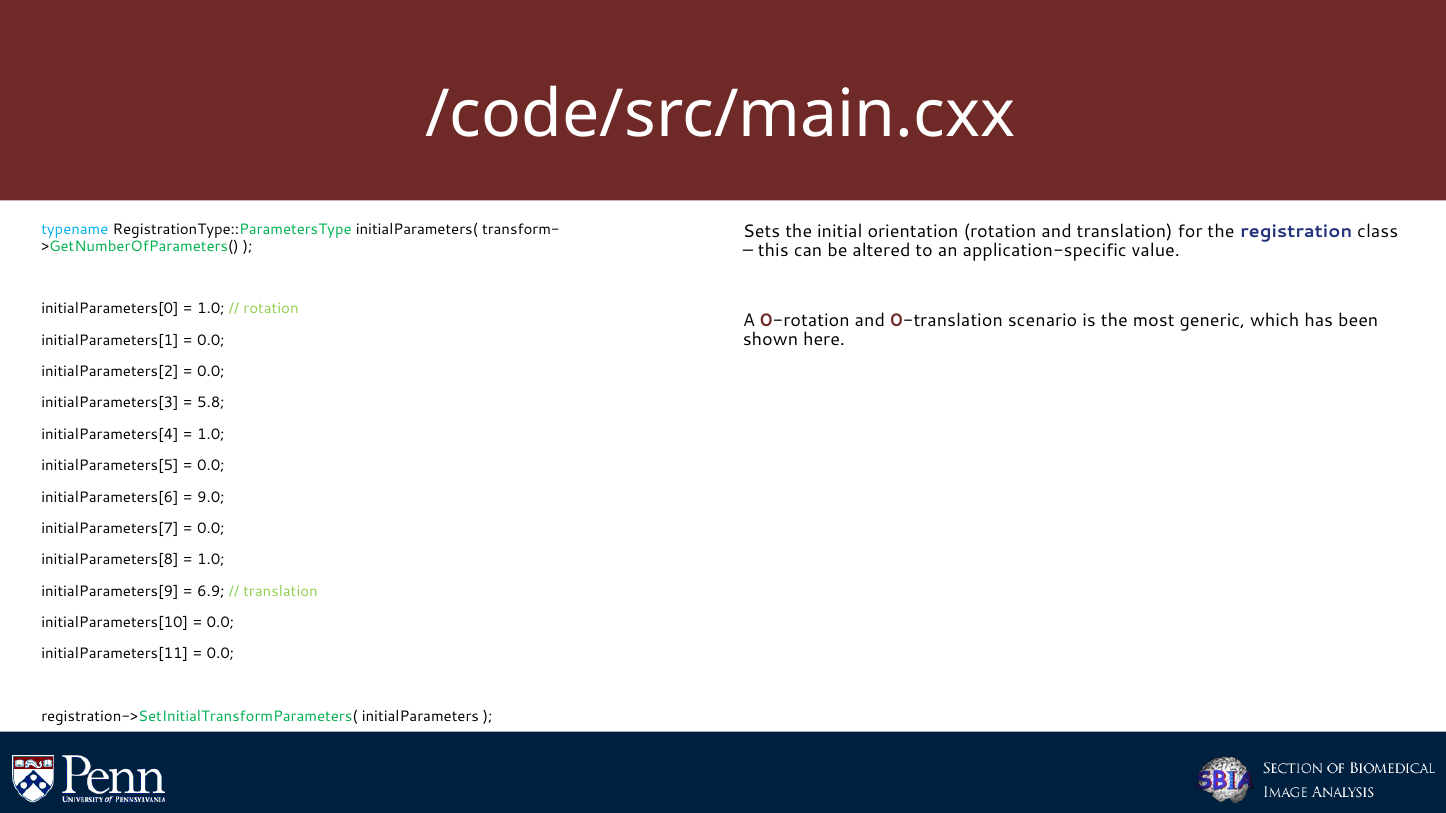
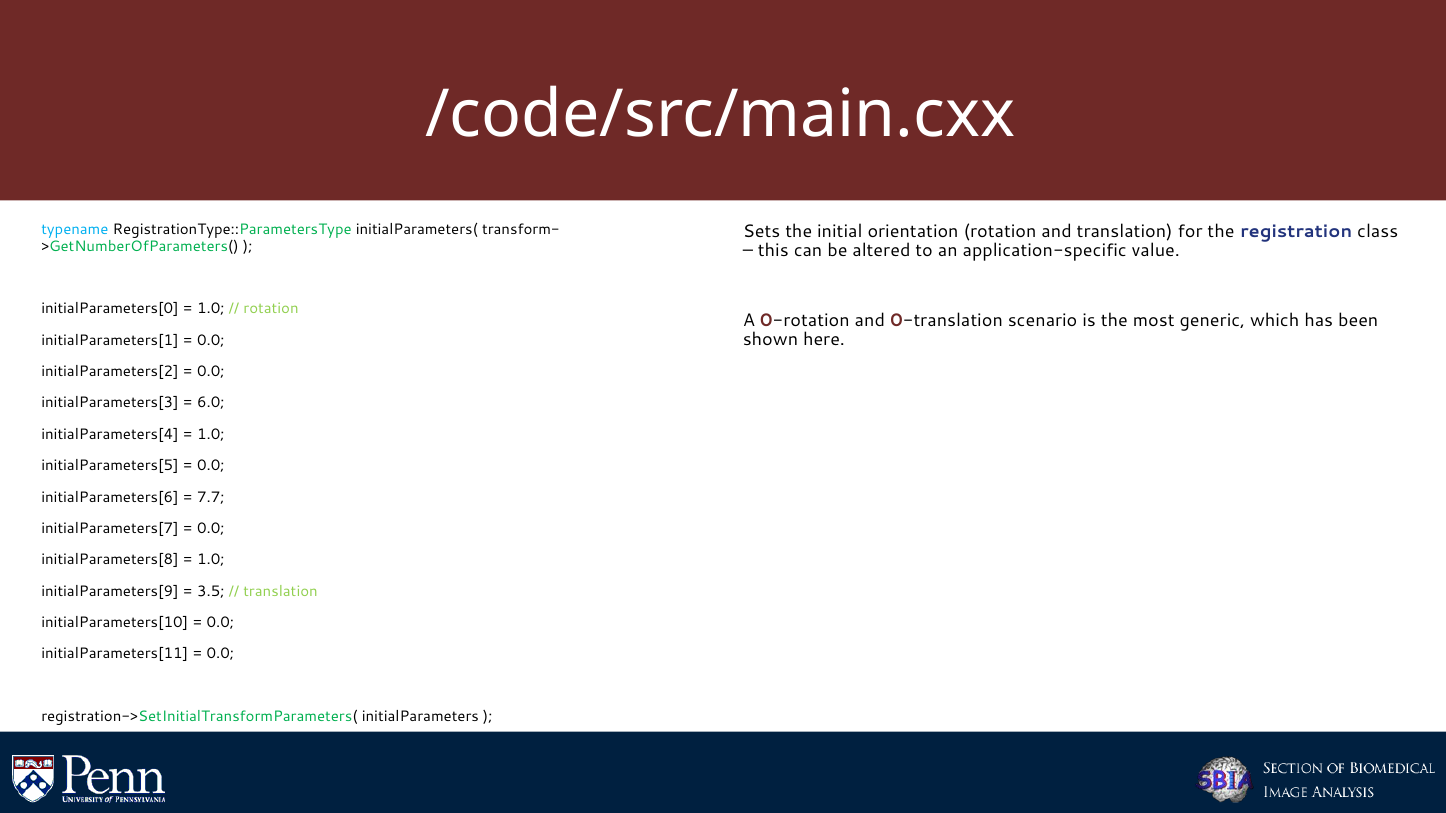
5.8: 5.8 -> 6.0
9.0: 9.0 -> 7.7
6.9: 6.9 -> 3.5
